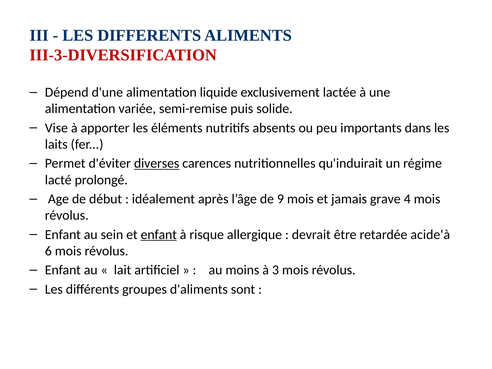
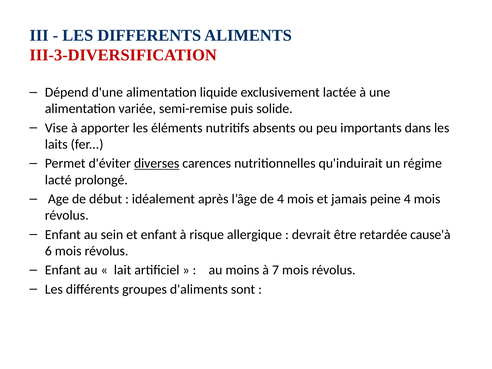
de 9: 9 -> 4
grave: grave -> peine
enfant at (159, 235) underline: present -> none
acide'à: acide'à -> cause'à
3: 3 -> 7
